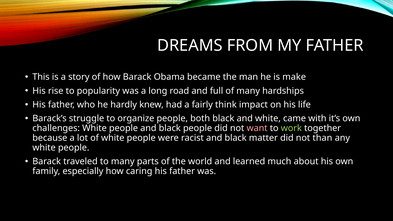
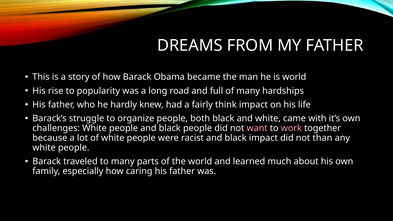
is make: make -> world
work colour: light green -> pink
black matter: matter -> impact
